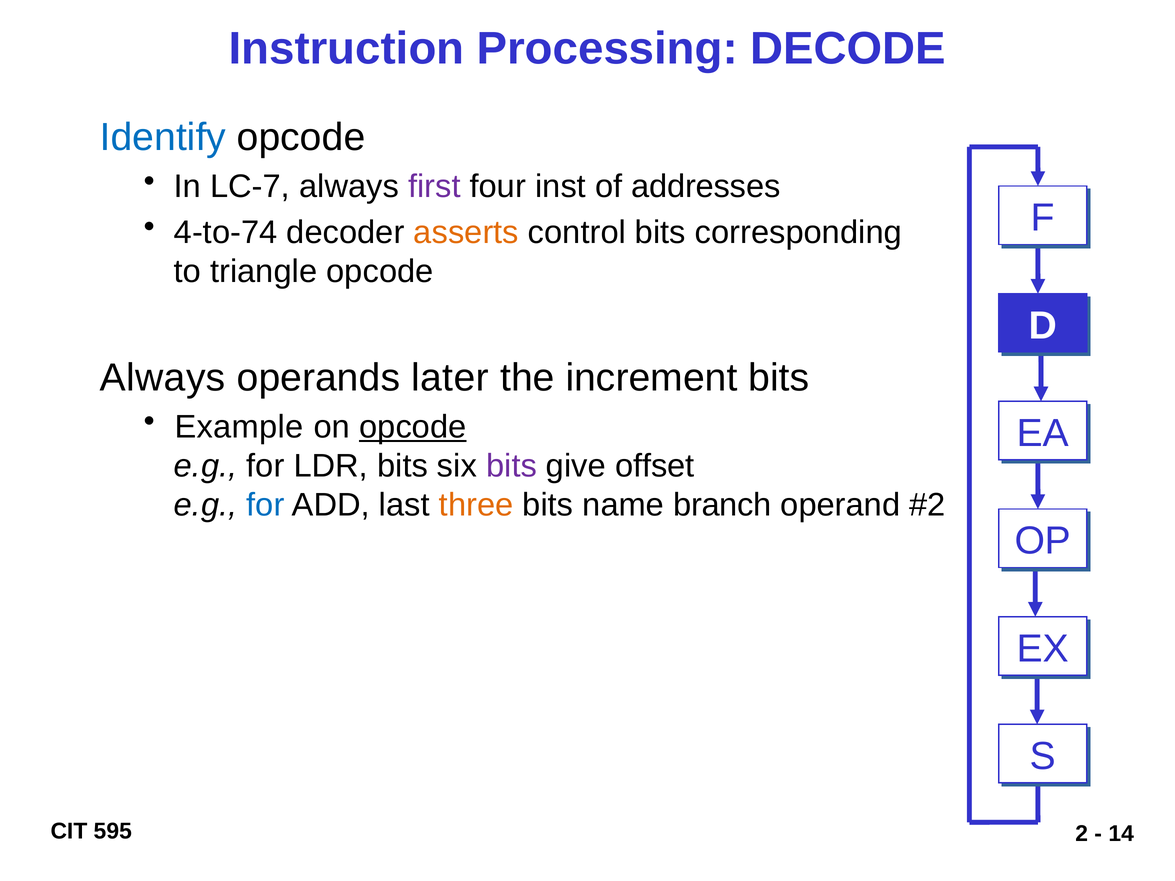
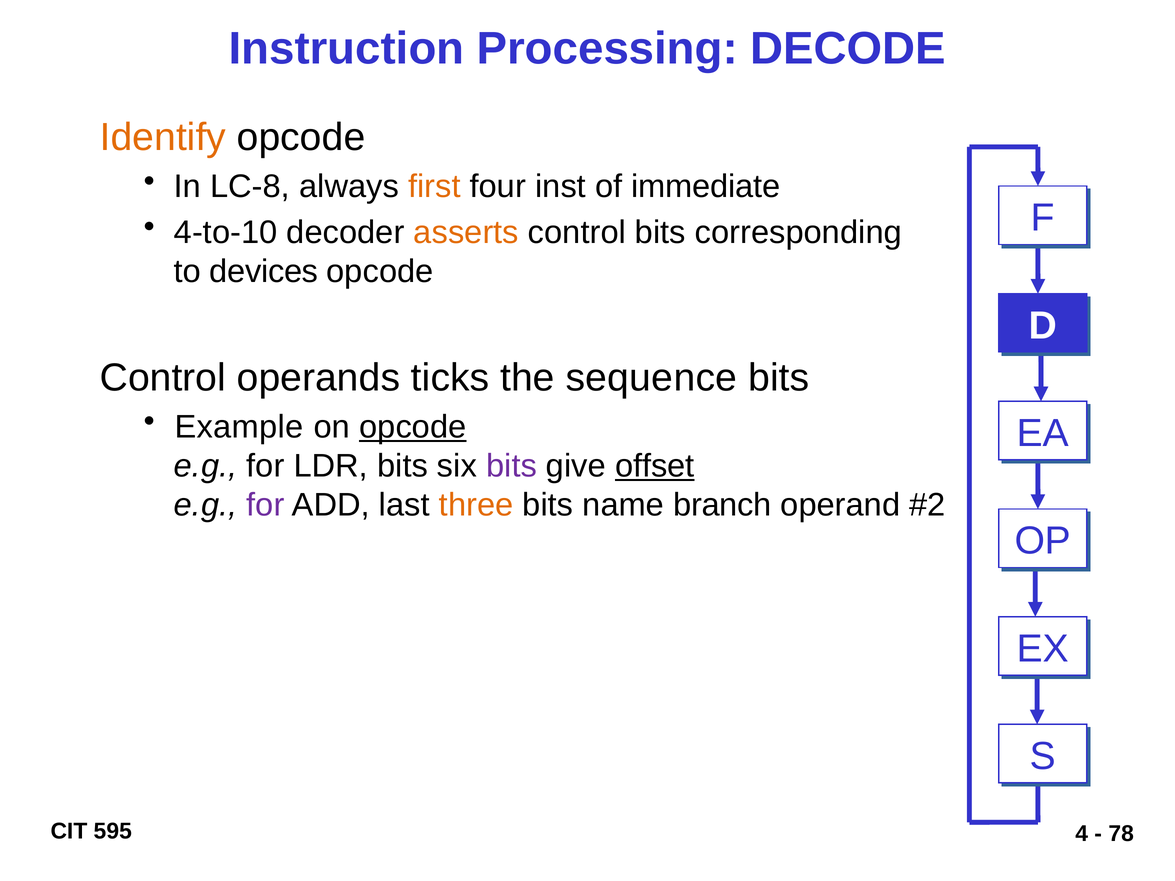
Identify colour: blue -> orange
LC-7: LC-7 -> LC-8
first colour: purple -> orange
addresses: addresses -> immediate
4-to-74: 4-to-74 -> 4-to-10
triangle: triangle -> devices
Always at (163, 378): Always -> Control
later: later -> ticks
increment: increment -> sequence
offset underline: none -> present
for at (265, 505) colour: blue -> purple
2: 2 -> 4
14: 14 -> 78
